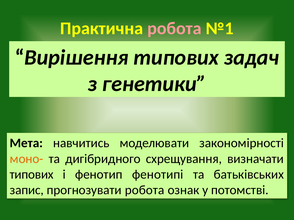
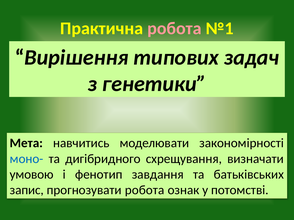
моно- colour: orange -> blue
типових at (32, 175): типових -> умовою
фенотипі: фенотипі -> завдання
